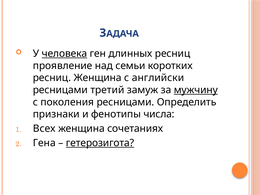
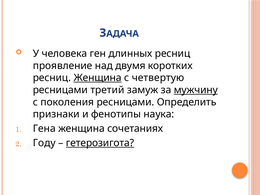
человека underline: present -> none
семьи: семьи -> двумя
Женщина at (98, 78) underline: none -> present
английски: английски -> четвертую
числа: числа -> наука
Всех: Всех -> Гена
Гена: Гена -> Году
